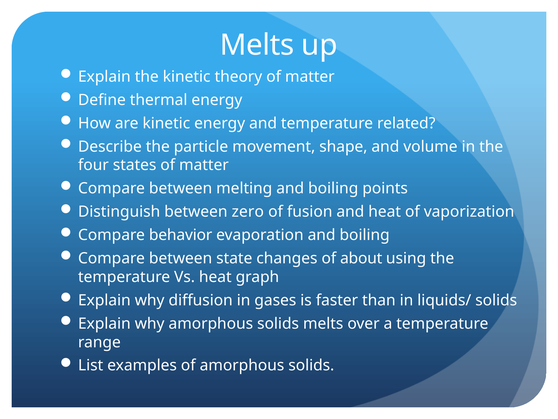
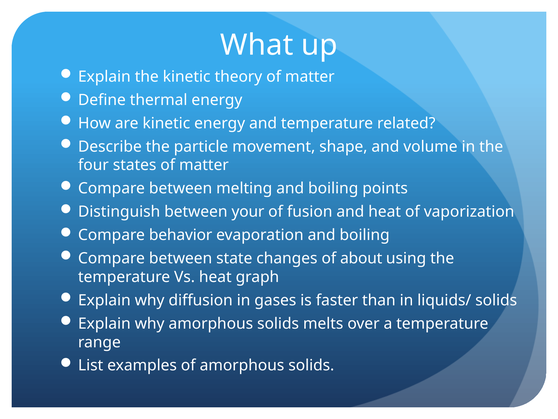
Melts at (257, 45): Melts -> What
zero: zero -> your
